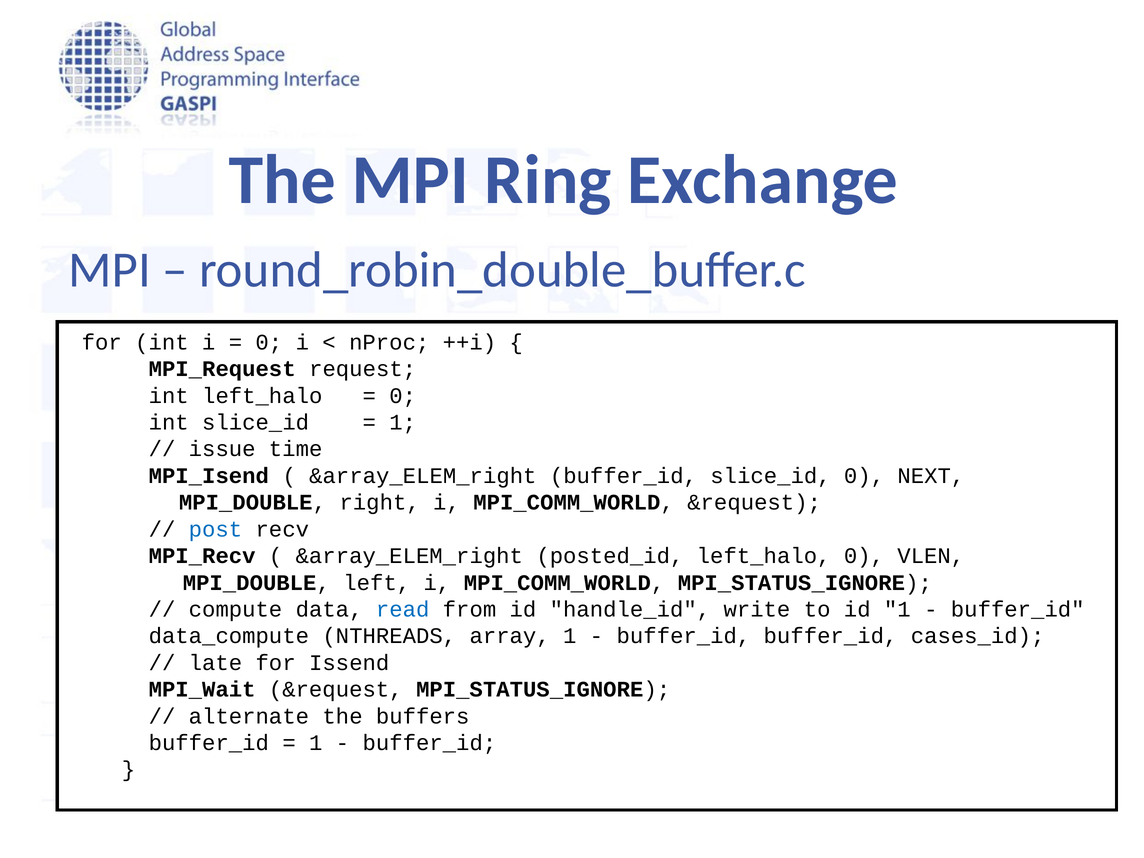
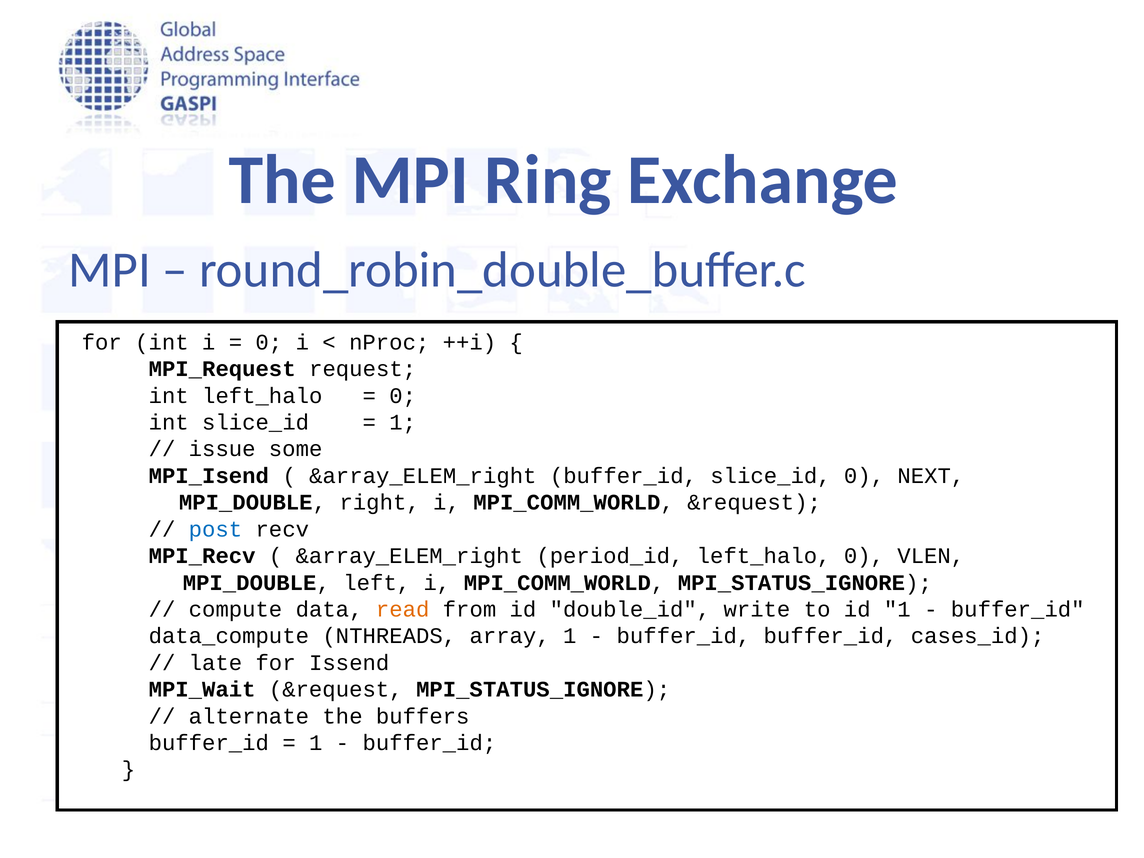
time: time -> some
posted_id: posted_id -> period_id
read colour: blue -> orange
handle_id: handle_id -> double_id
